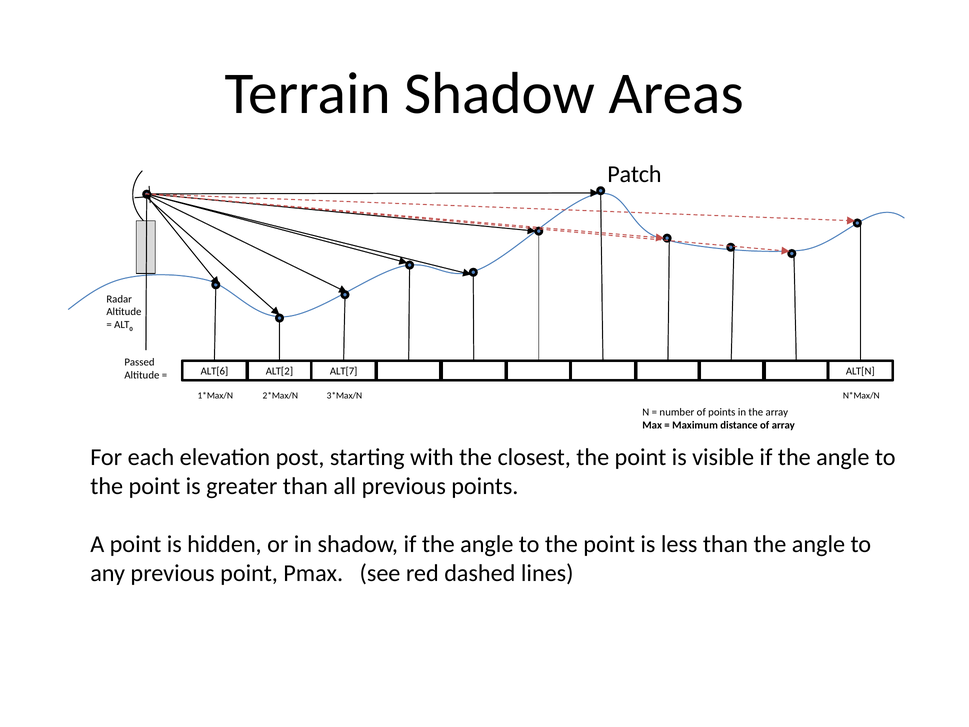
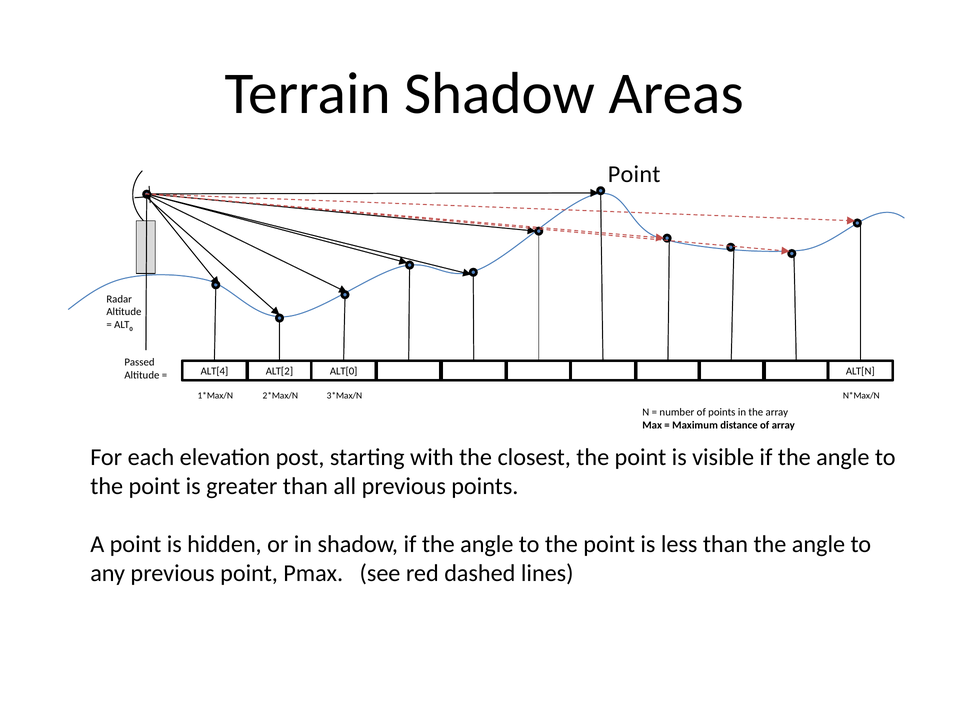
Patch at (634, 174): Patch -> Point
ALT[6: ALT[6 -> ALT[4
ALT[7: ALT[7 -> ALT[0
